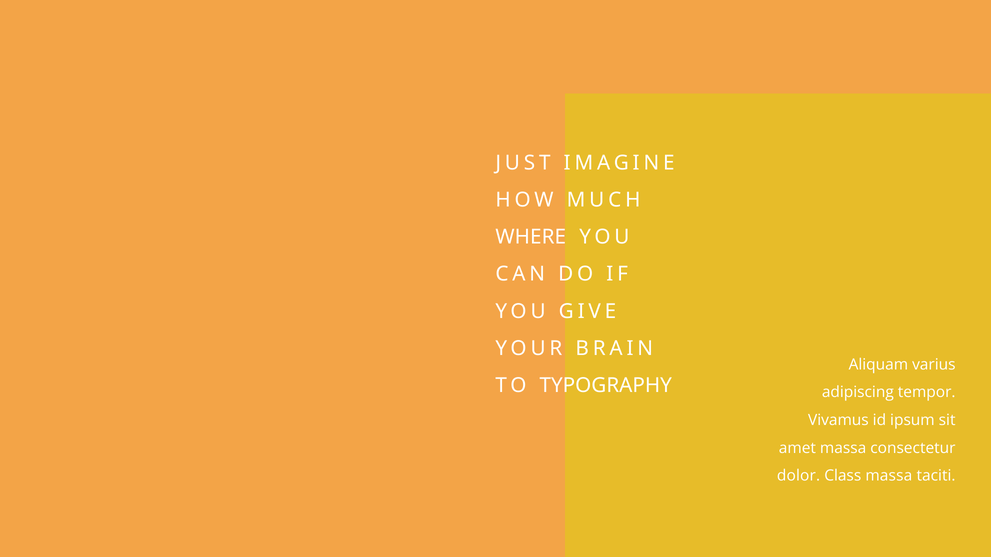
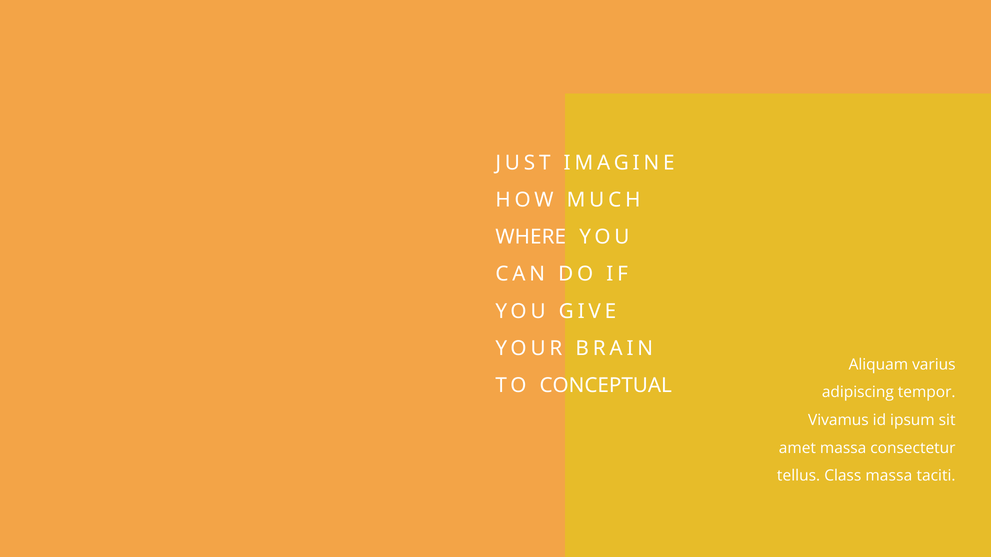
TYPOGRAPHY: TYPOGRAPHY -> CONCEPTUAL
dolor: dolor -> tellus
